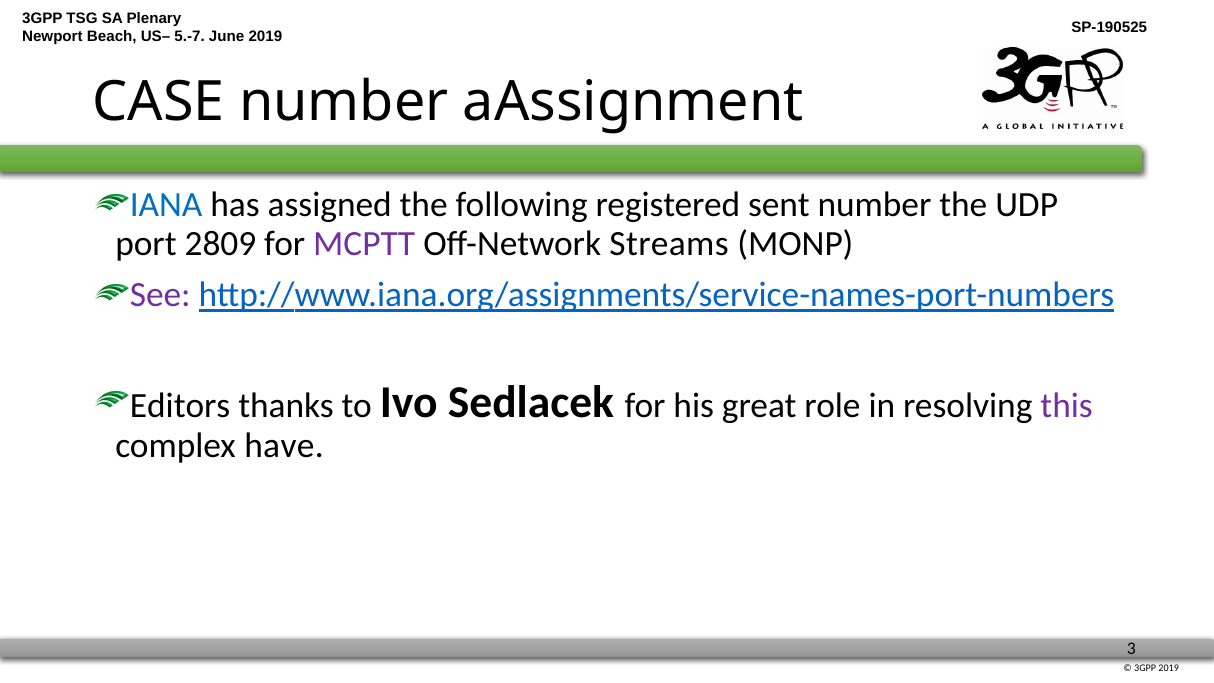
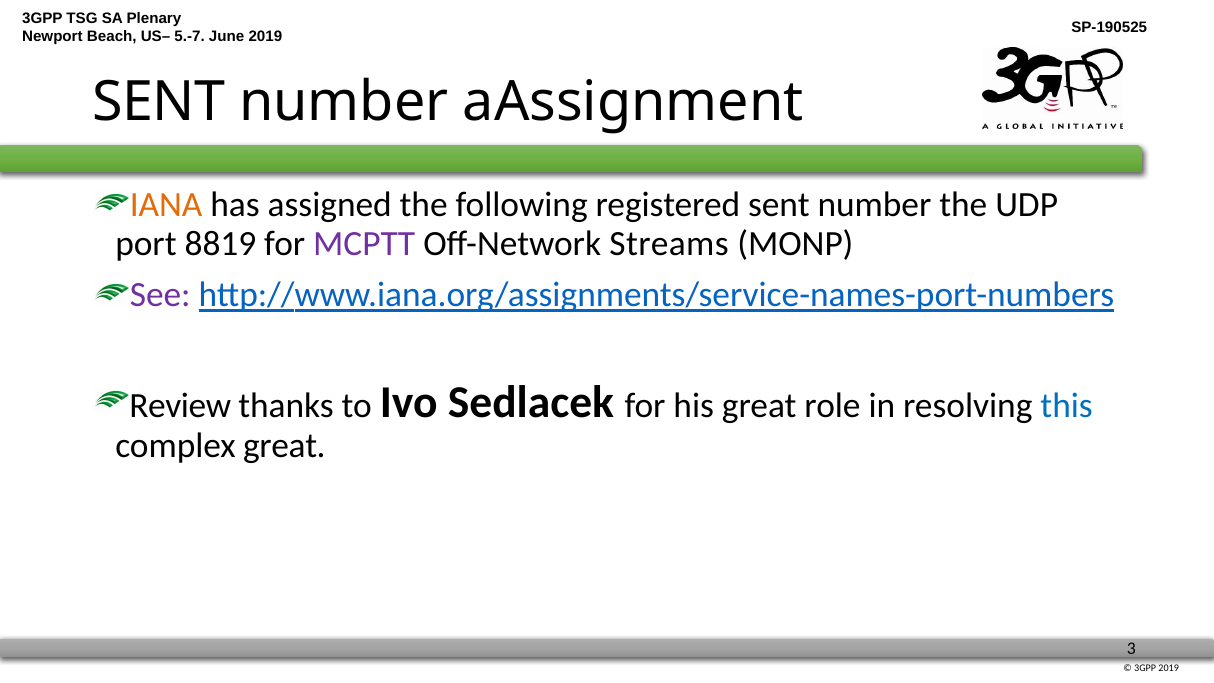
CASE at (159, 102): CASE -> SENT
IANA colour: blue -> orange
2809: 2809 -> 8819
Editors: Editors -> Review
this colour: purple -> blue
complex have: have -> great
